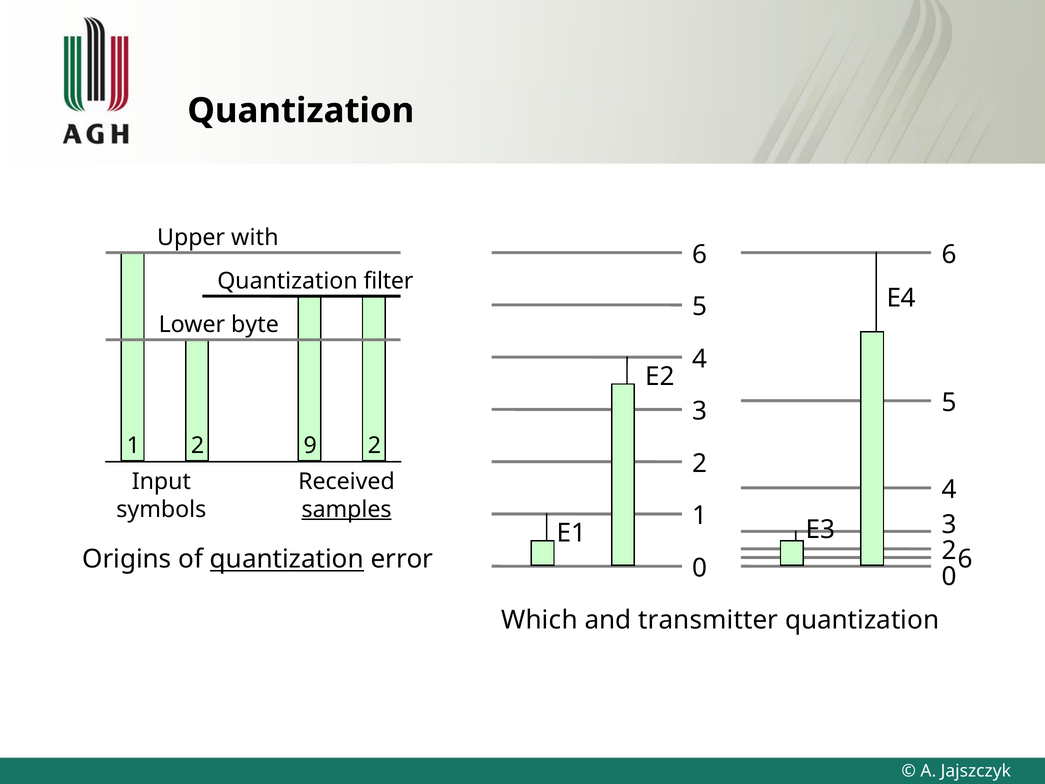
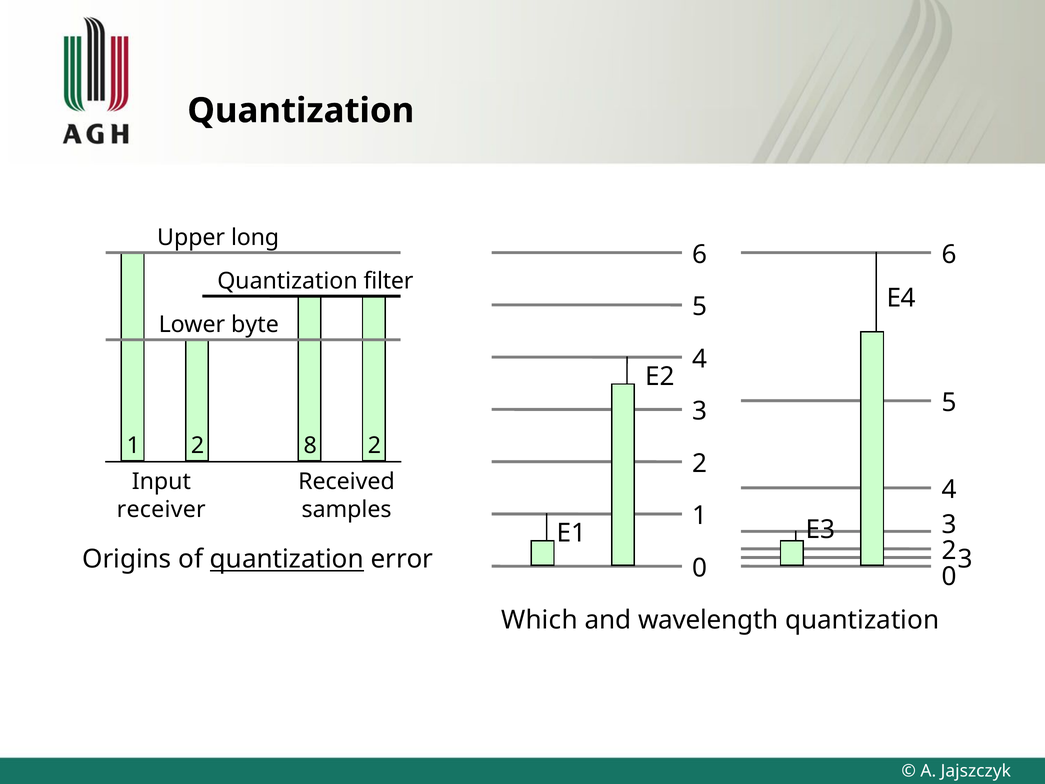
with: with -> long
9: 9 -> 8
symbols: symbols -> receiver
samples underline: present -> none
2 6: 6 -> 3
transmitter: transmitter -> wavelength
